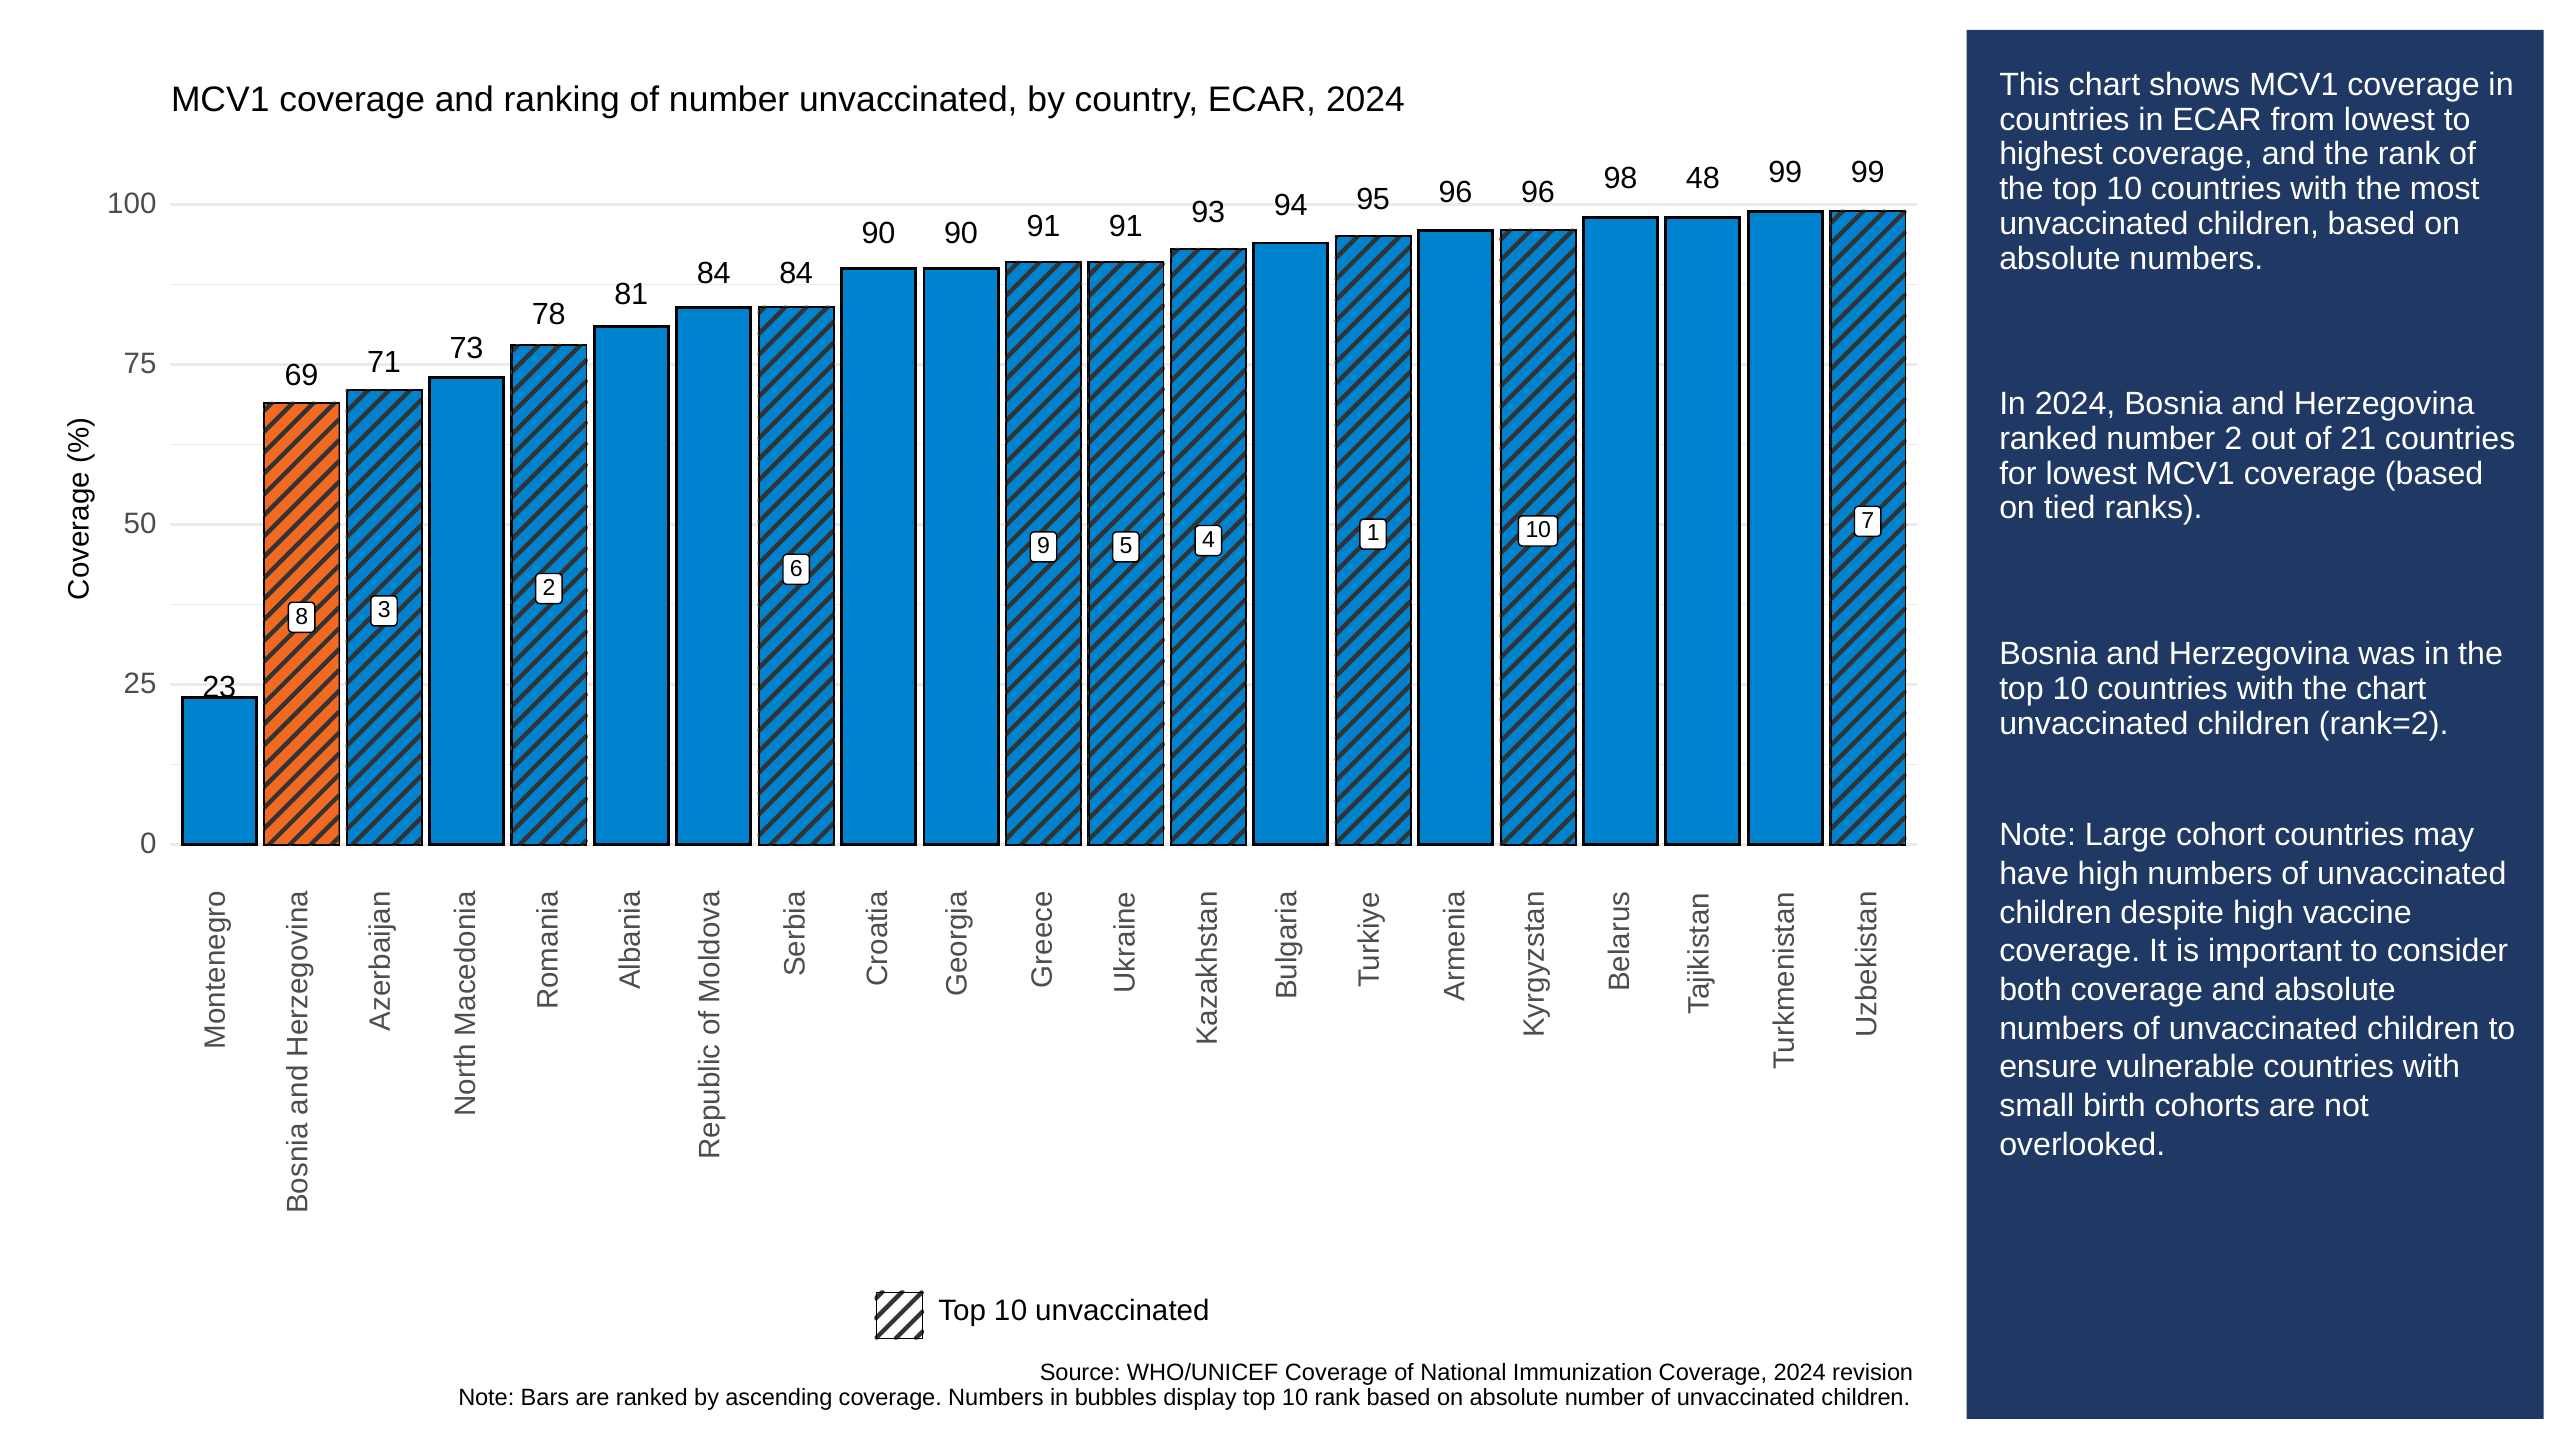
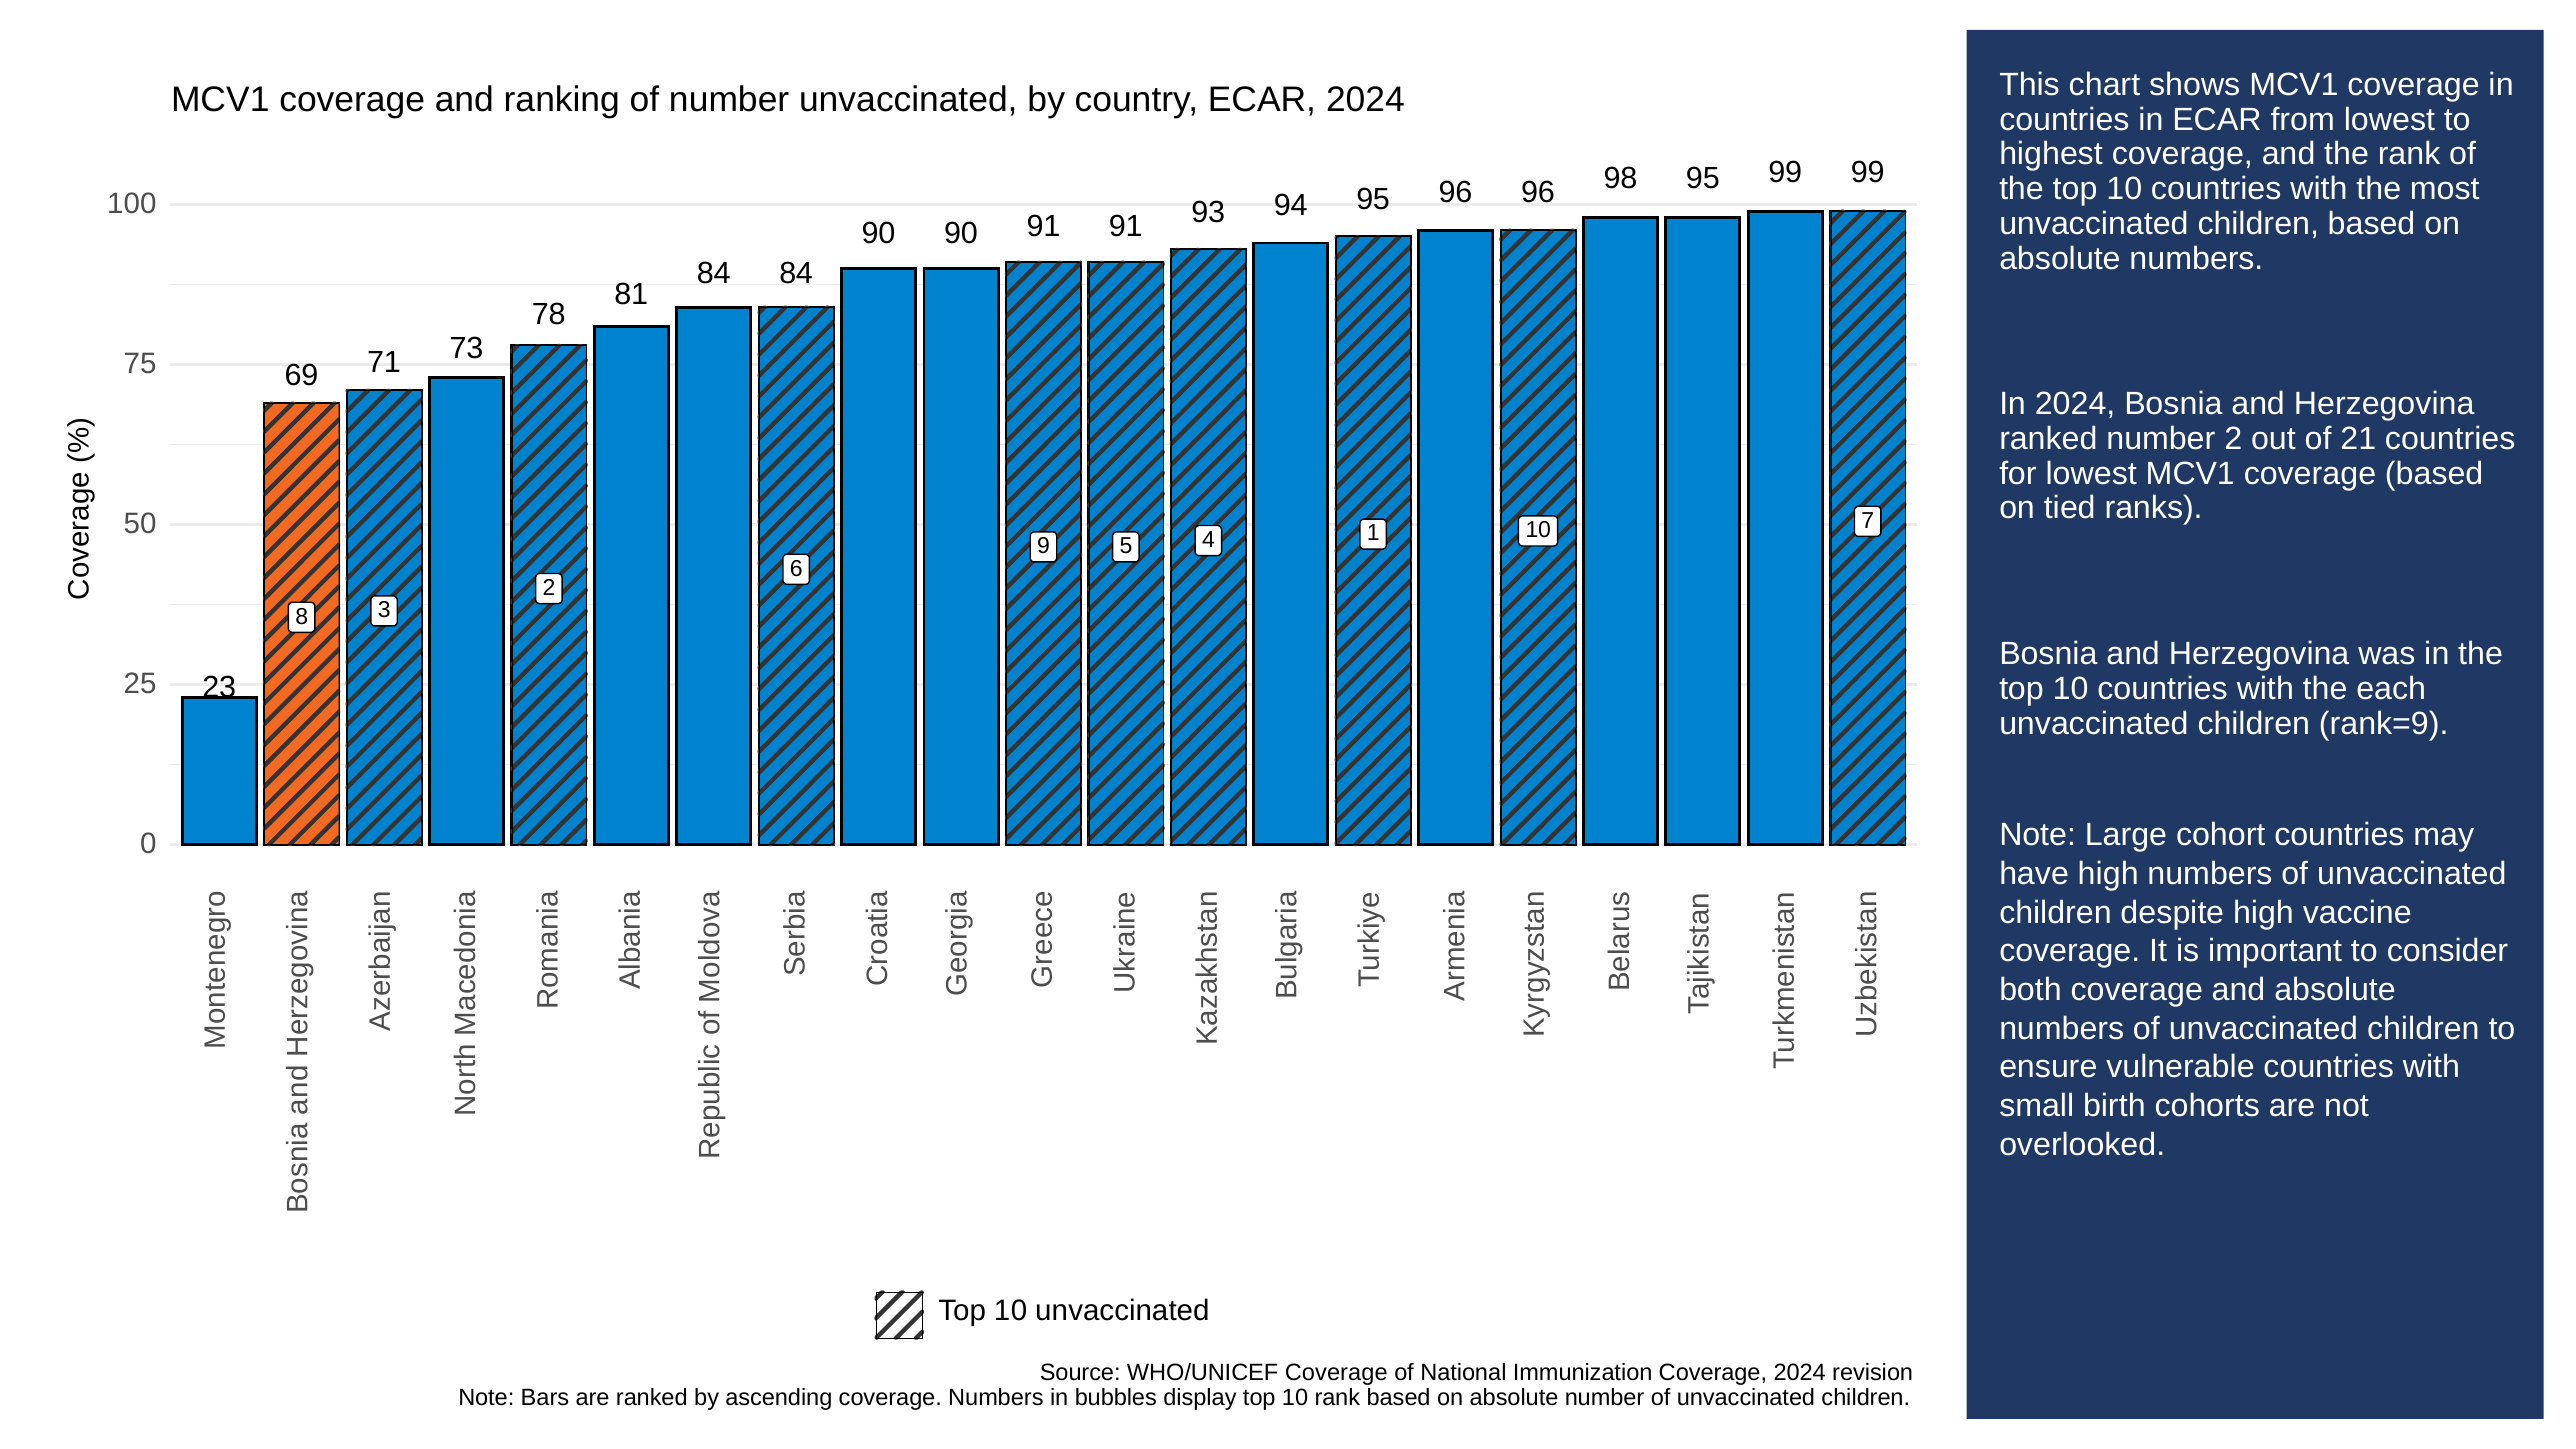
96 48: 48 -> 95
the chart: chart -> each
rank=2: rank=2 -> rank=9
